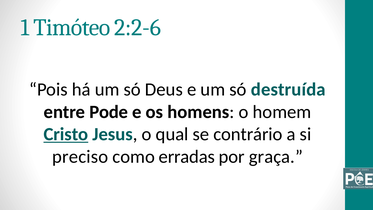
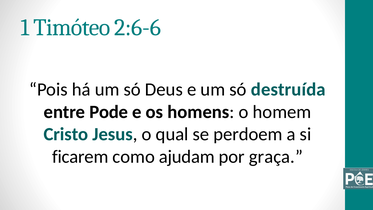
2:2-6: 2:2-6 -> 2:6-6
Cristo underline: present -> none
contrário: contrário -> perdoem
preciso: preciso -> ficarem
erradas: erradas -> ajudam
